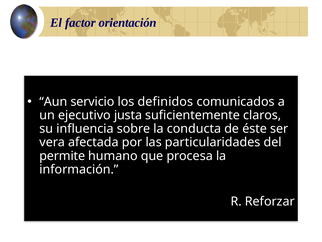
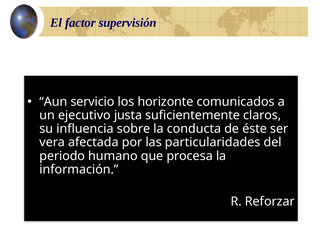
orientación: orientación -> supervisión
definidos: definidos -> horizonte
permite: permite -> periodo
